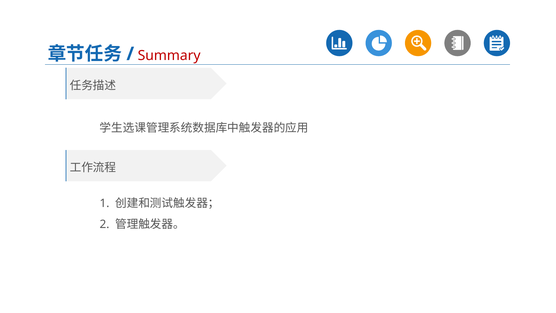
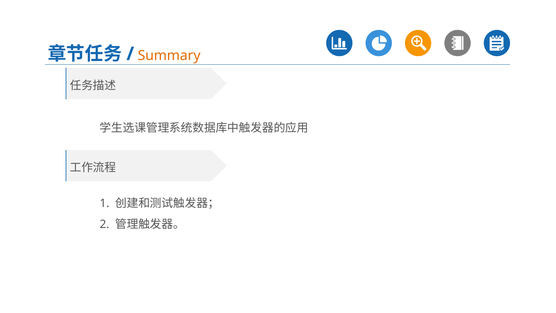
Summary colour: red -> orange
